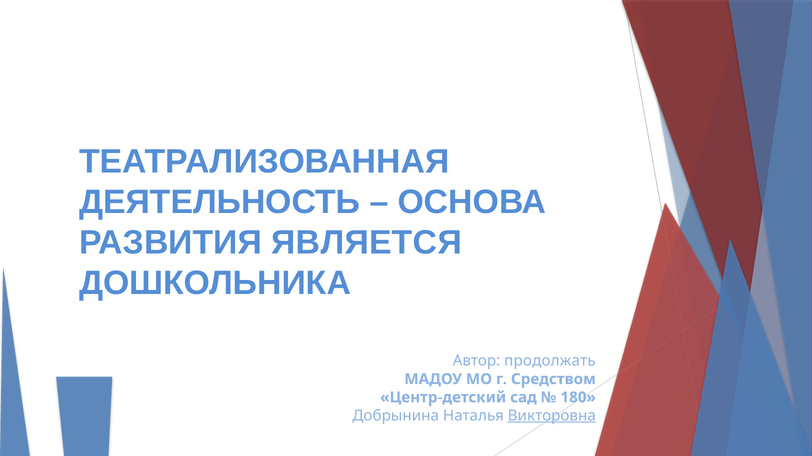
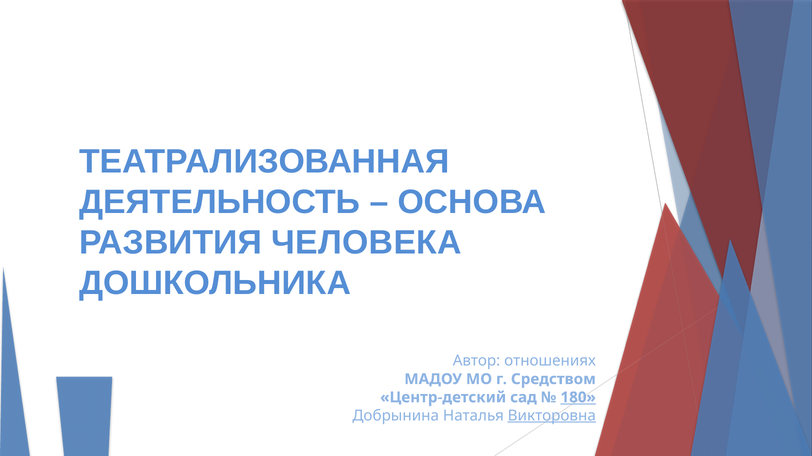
ЯВЛЯЕТСЯ: ЯВЛЯЕТСЯ -> ЧЕЛОВЕКА
продолжать: продолжать -> отношениях
180 underline: none -> present
